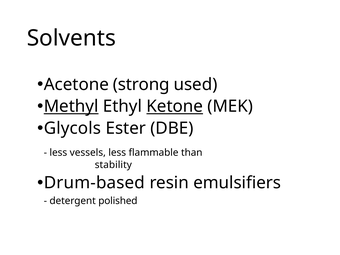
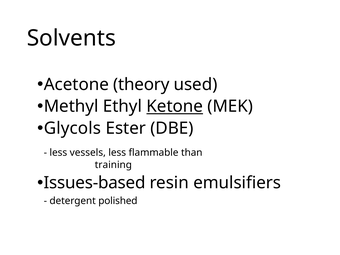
strong: strong -> theory
Methyl underline: present -> none
stability: stability -> training
Drum-based: Drum-based -> Issues-based
